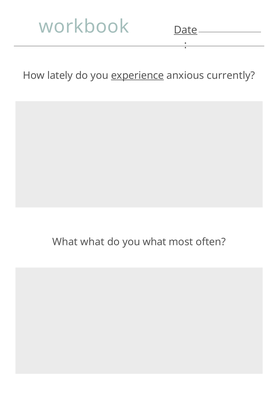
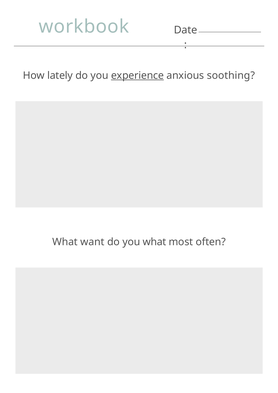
Date underline: present -> none
currently: currently -> soothing
What what: what -> want
